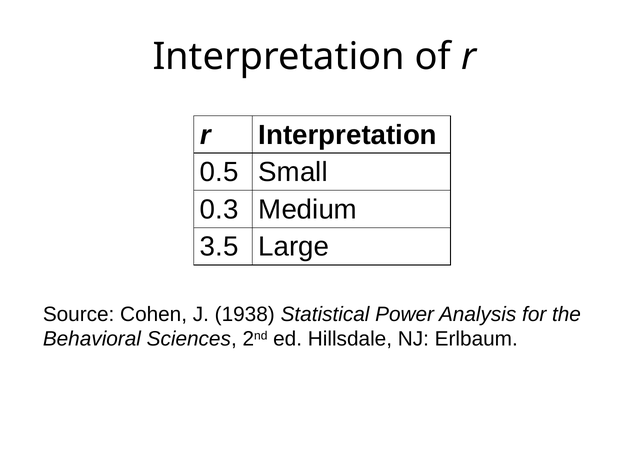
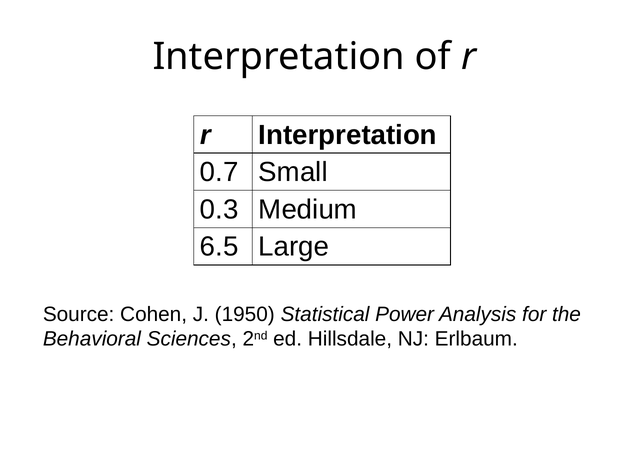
0.5: 0.5 -> 0.7
3.5: 3.5 -> 6.5
1938: 1938 -> 1950
